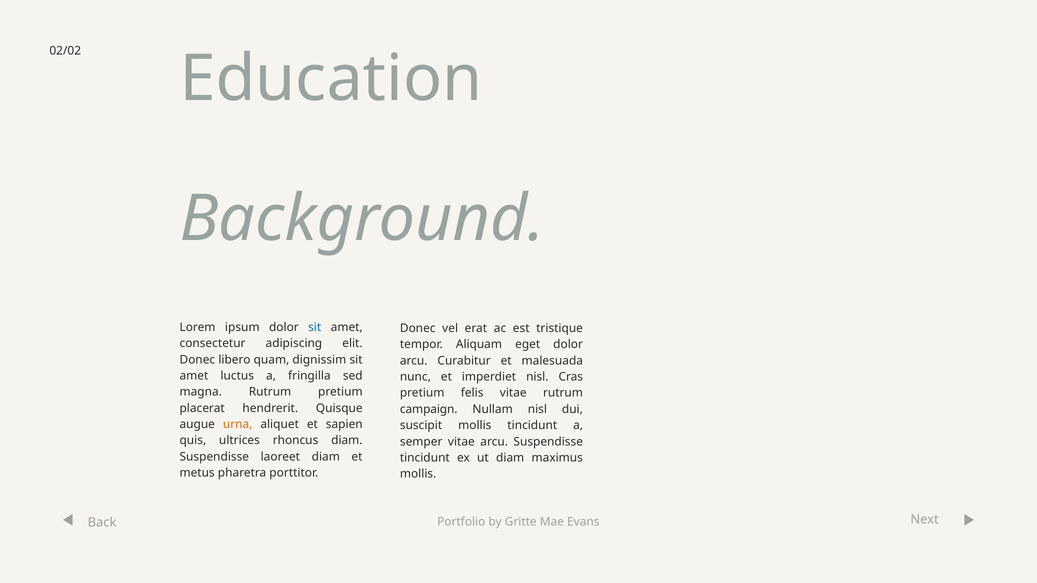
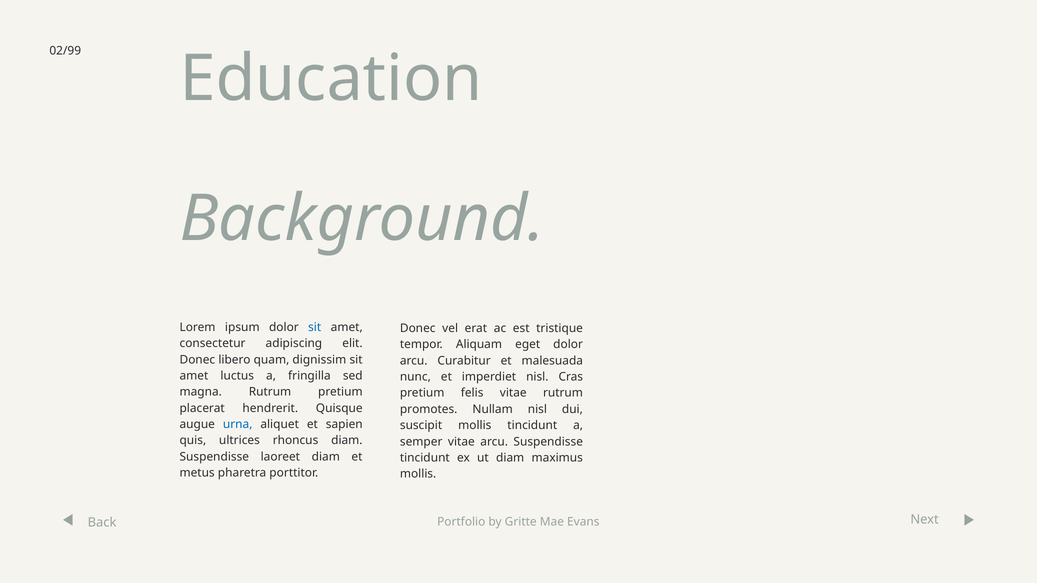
02/02: 02/02 -> 02/99
campaign: campaign -> promotes
urna colour: orange -> blue
